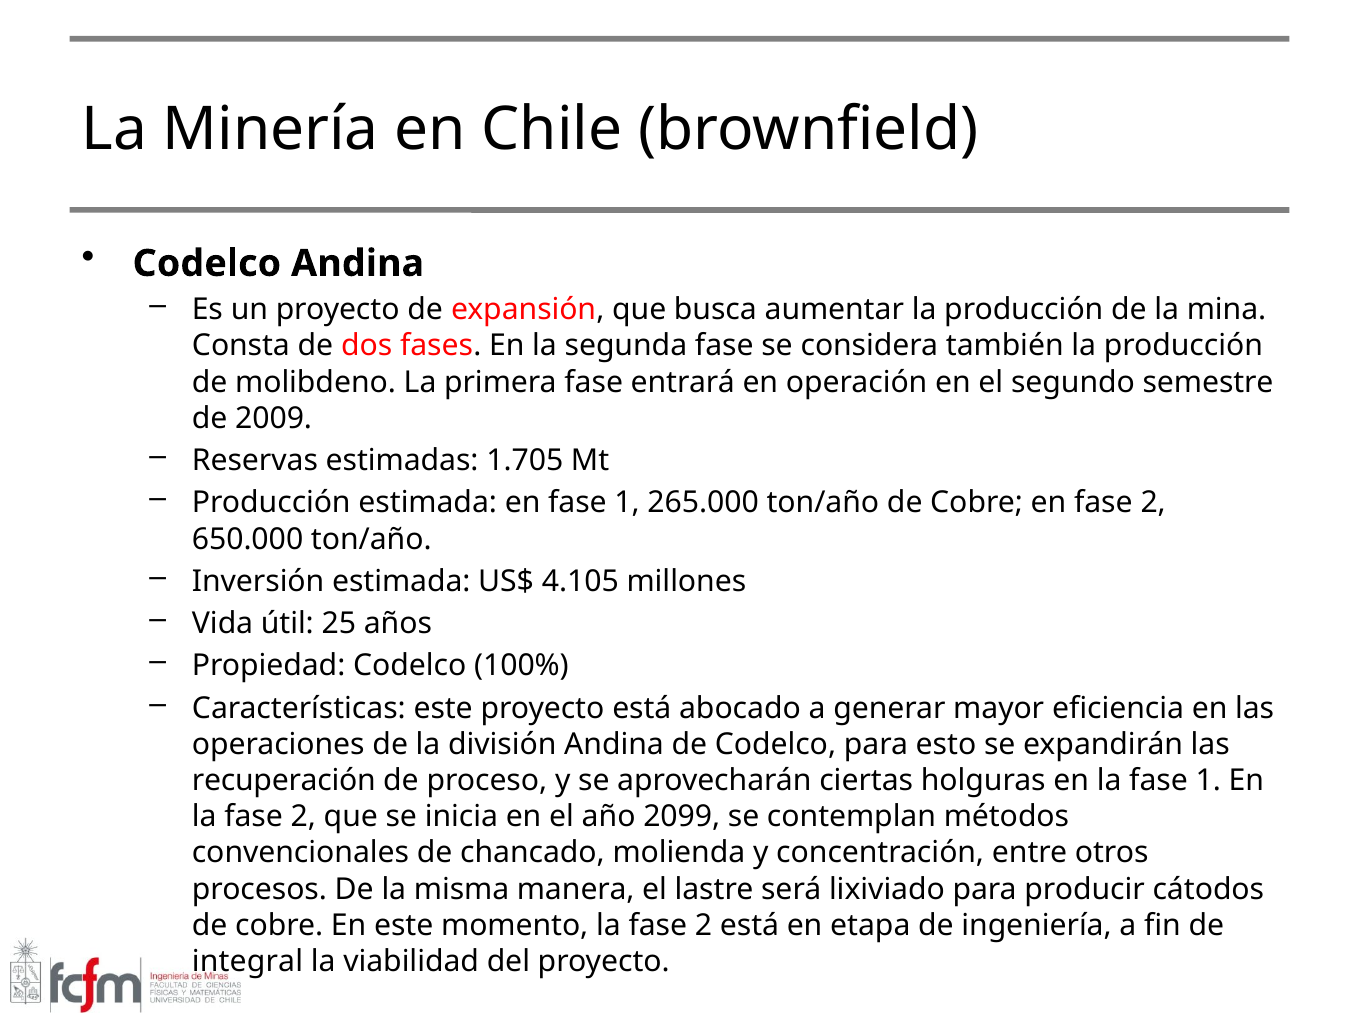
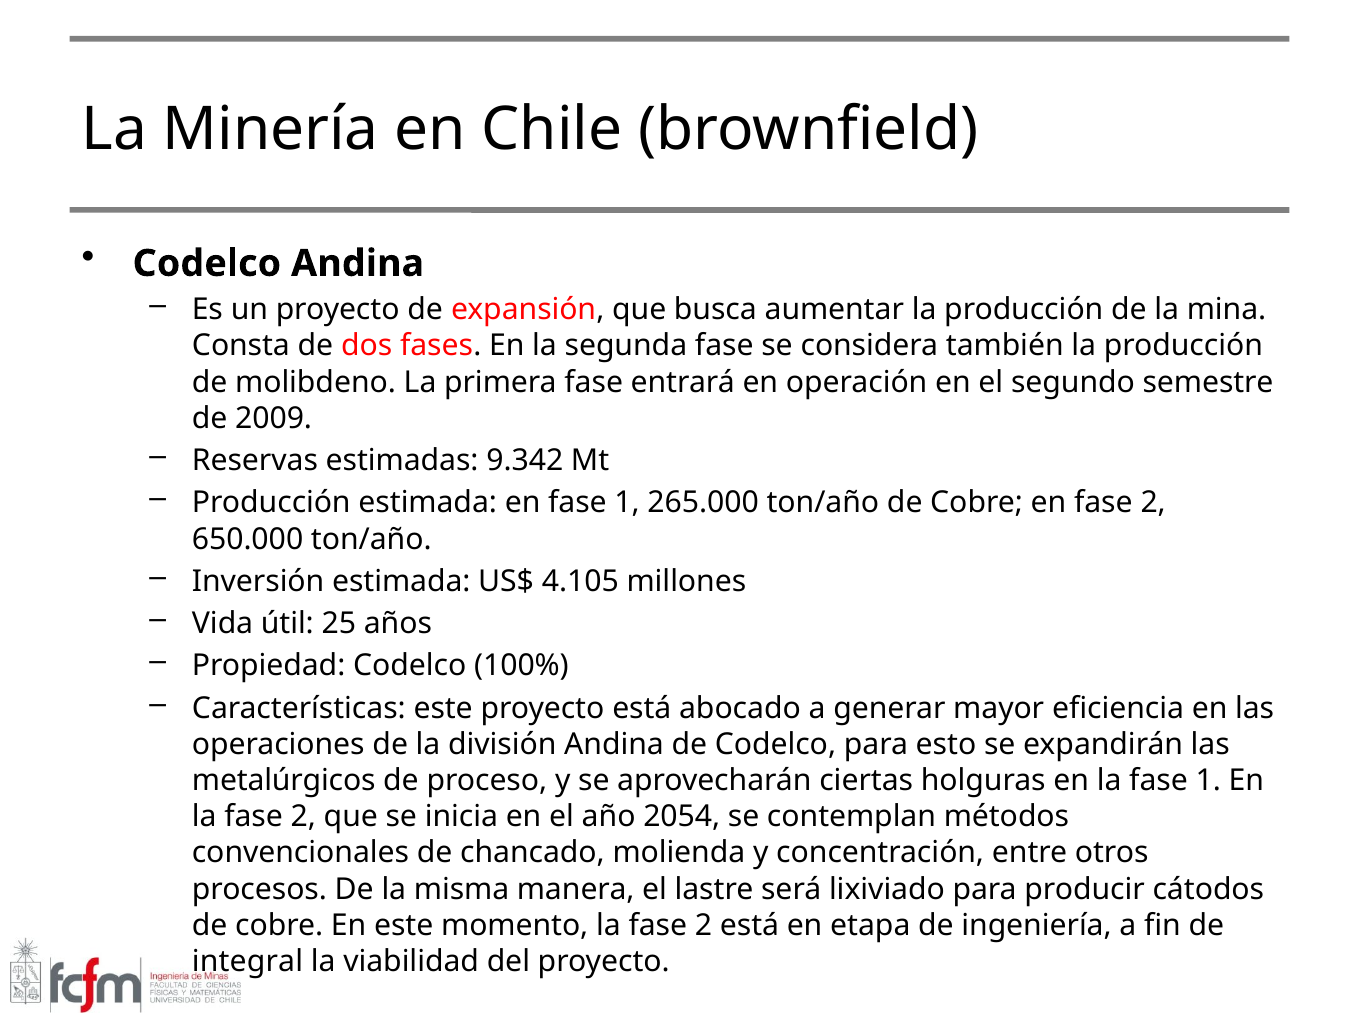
1.705: 1.705 -> 9.342
recuperación: recuperación -> metalúrgicos
2099: 2099 -> 2054
